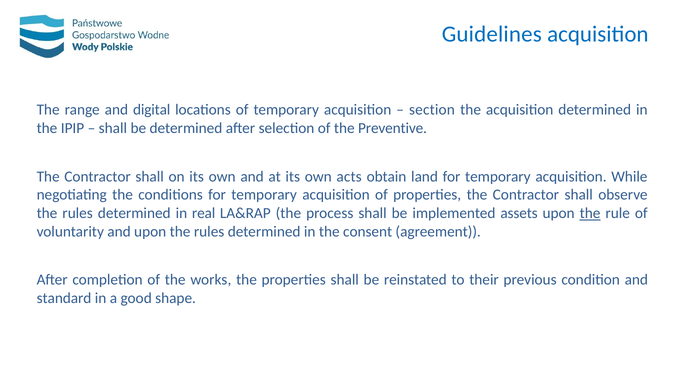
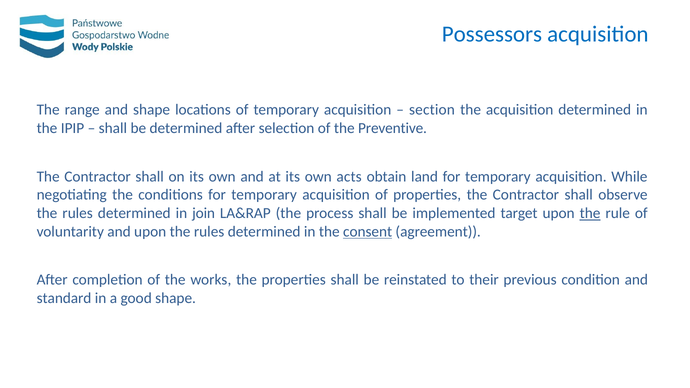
Guidelines: Guidelines -> Possessors
and digital: digital -> shape
real: real -> join
assets: assets -> target
consent underline: none -> present
